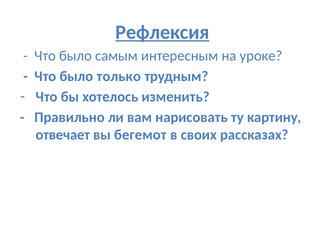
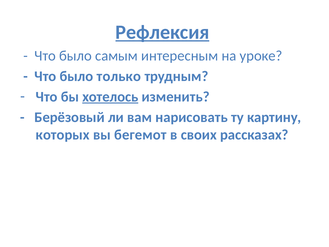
хотелось underline: none -> present
Правильно: Правильно -> Берёзовый
отвечает: отвечает -> которых
